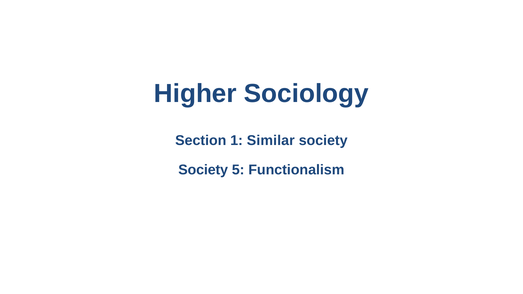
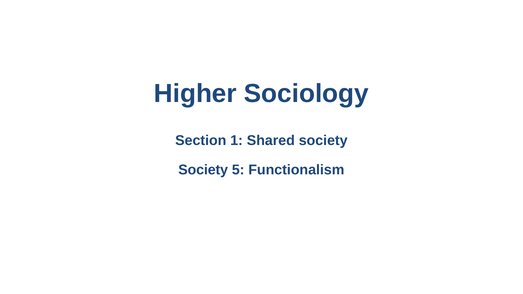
Similar: Similar -> Shared
